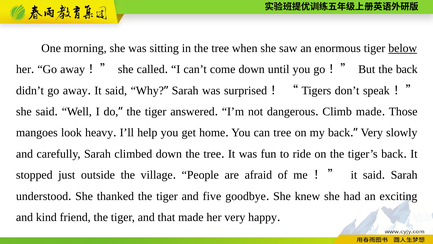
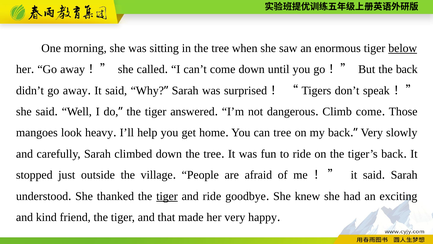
Climb made: made -> come
tiger at (167, 196) underline: none -> present
and five: five -> ride
